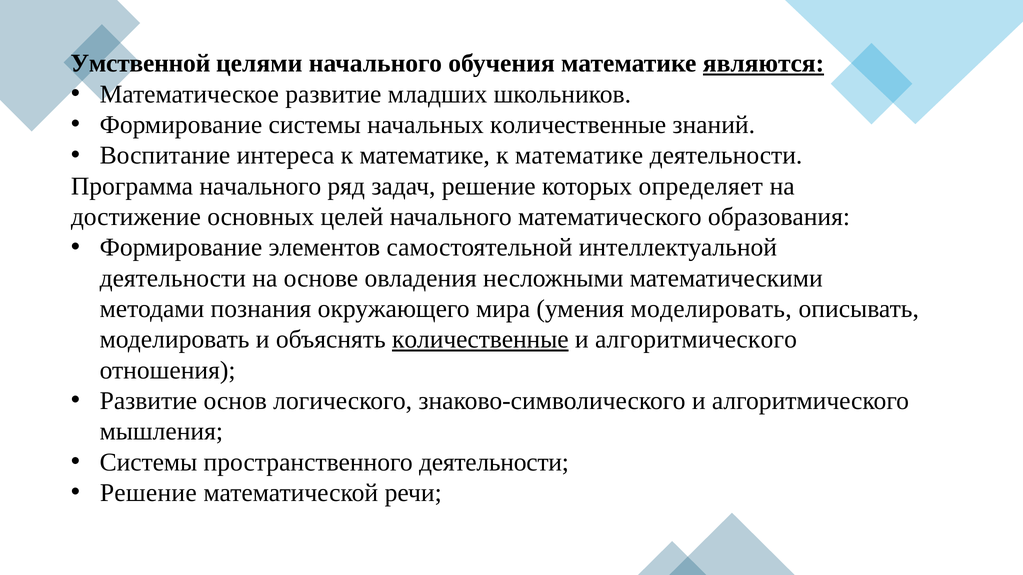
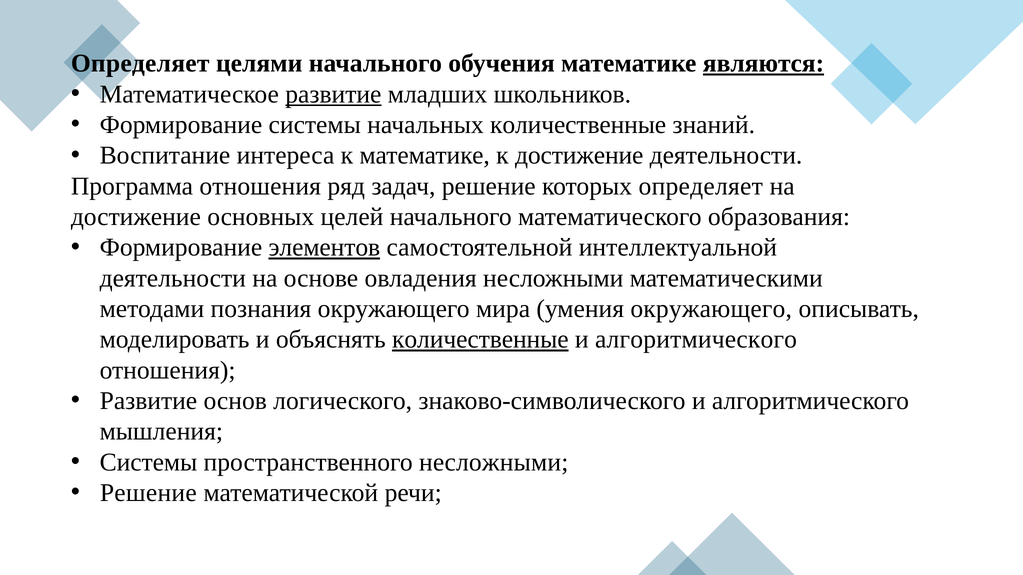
Умственной at (140, 64): Умственной -> Определяет
развитие at (333, 94) underline: none -> present
математике к математике: математике -> достижение
Программа начального: начального -> отношения
элементов underline: none -> present
умения моделировать: моделировать -> окружающего
пространственного деятельности: деятельности -> несложными
